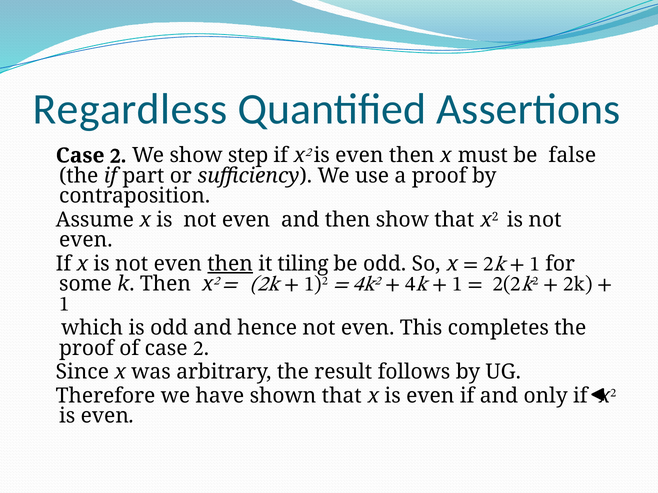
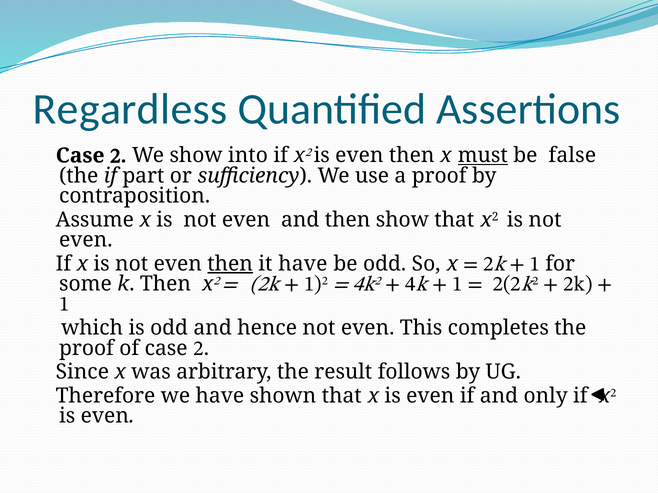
step: step -> into
must underline: none -> present
it tiling: tiling -> have
